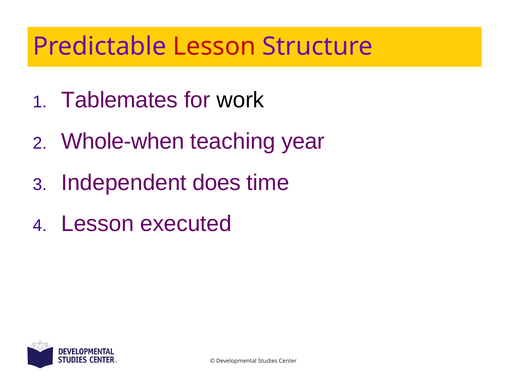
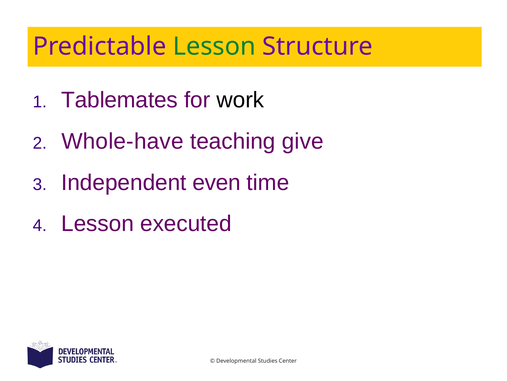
Lesson at (214, 46) colour: red -> green
Whole-when: Whole-when -> Whole-have
year: year -> give
does: does -> even
